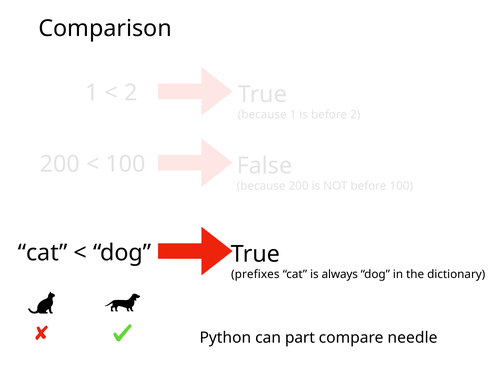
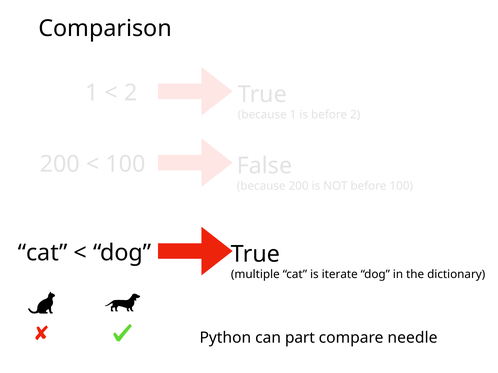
prefixes: prefixes -> multiple
always: always -> iterate
